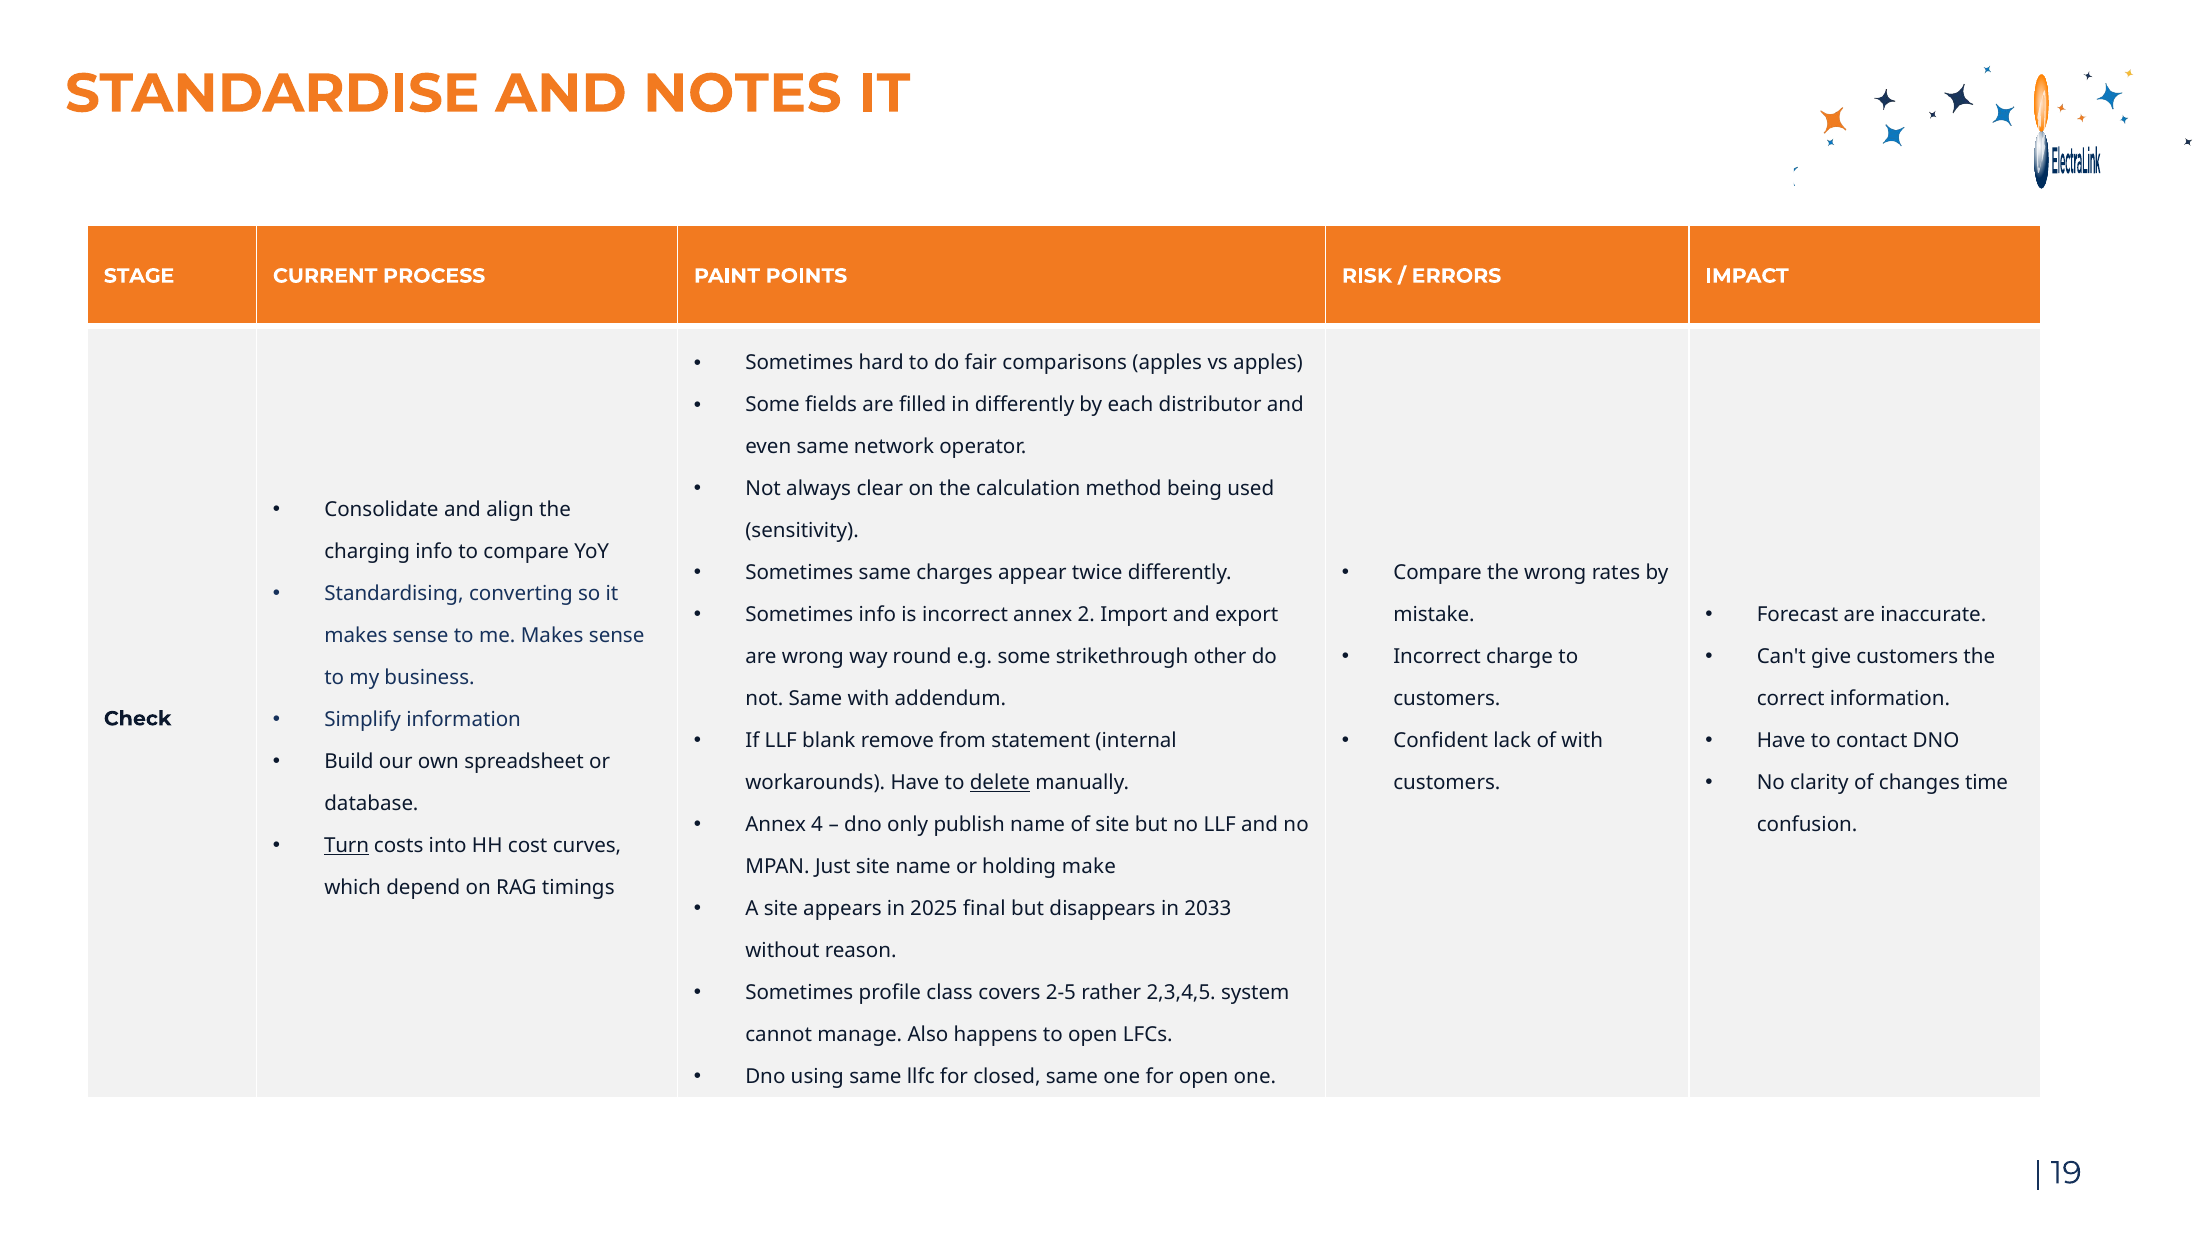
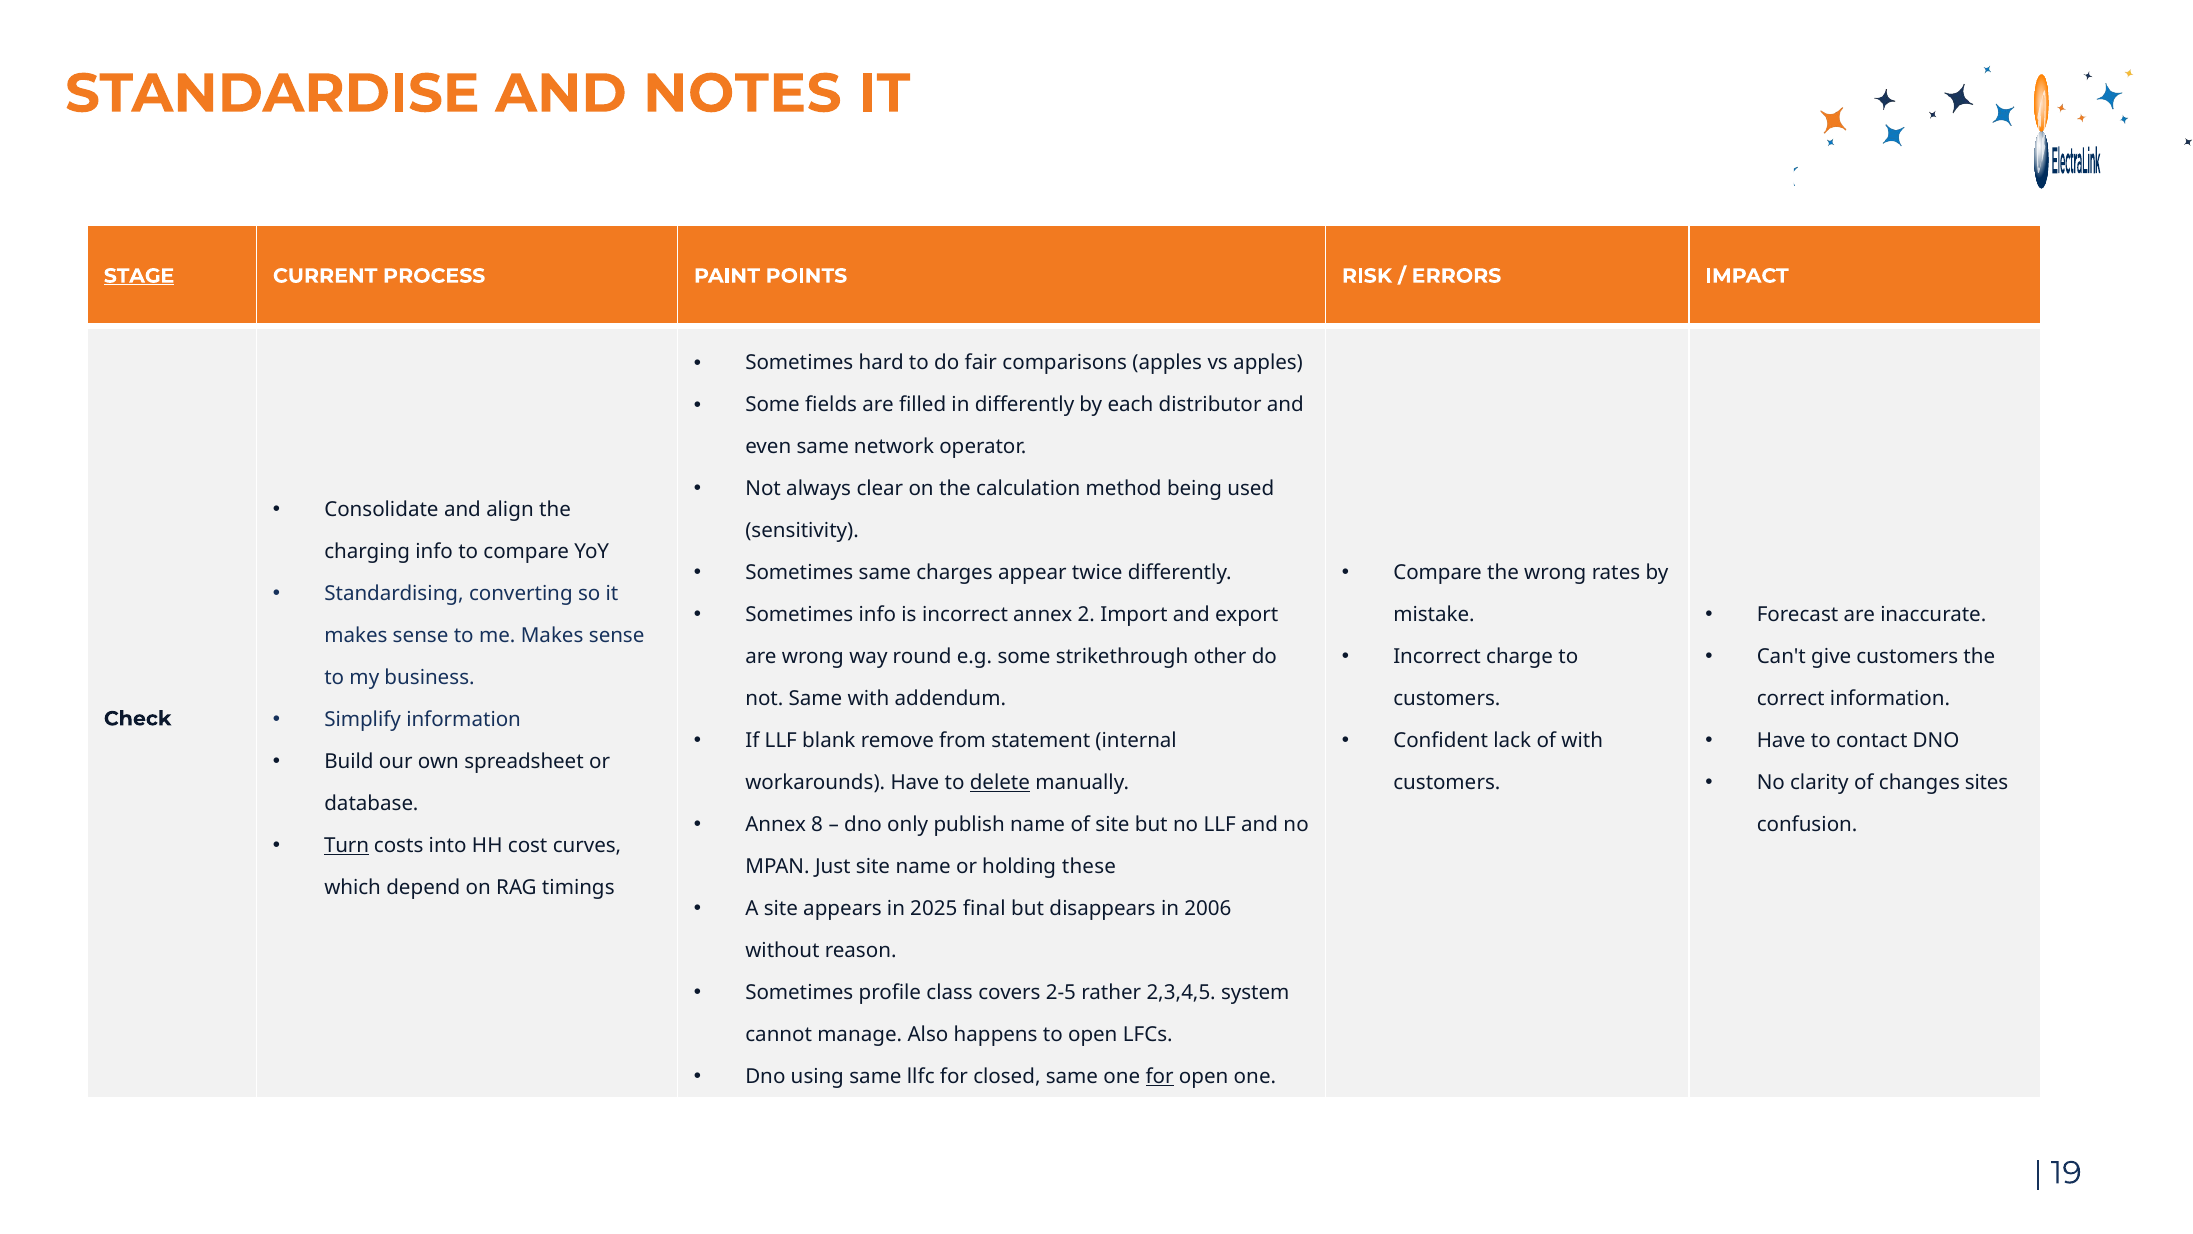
STAGE underline: none -> present
time: time -> sites
4: 4 -> 8
make: make -> these
2033: 2033 -> 2006
for at (1160, 1076) underline: none -> present
